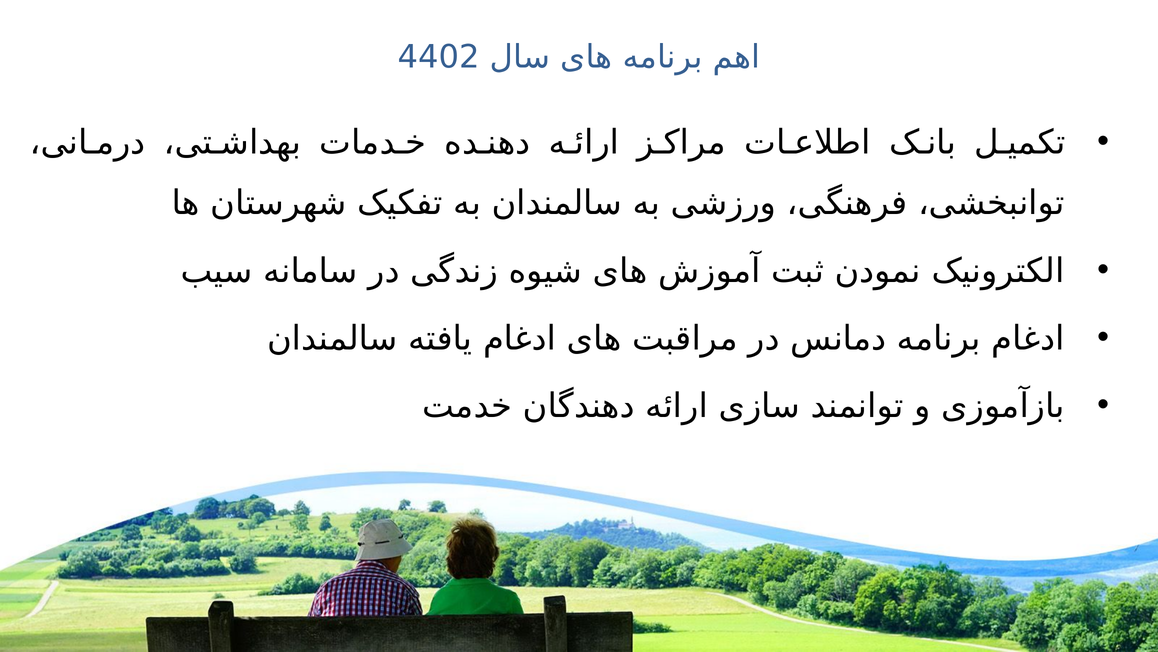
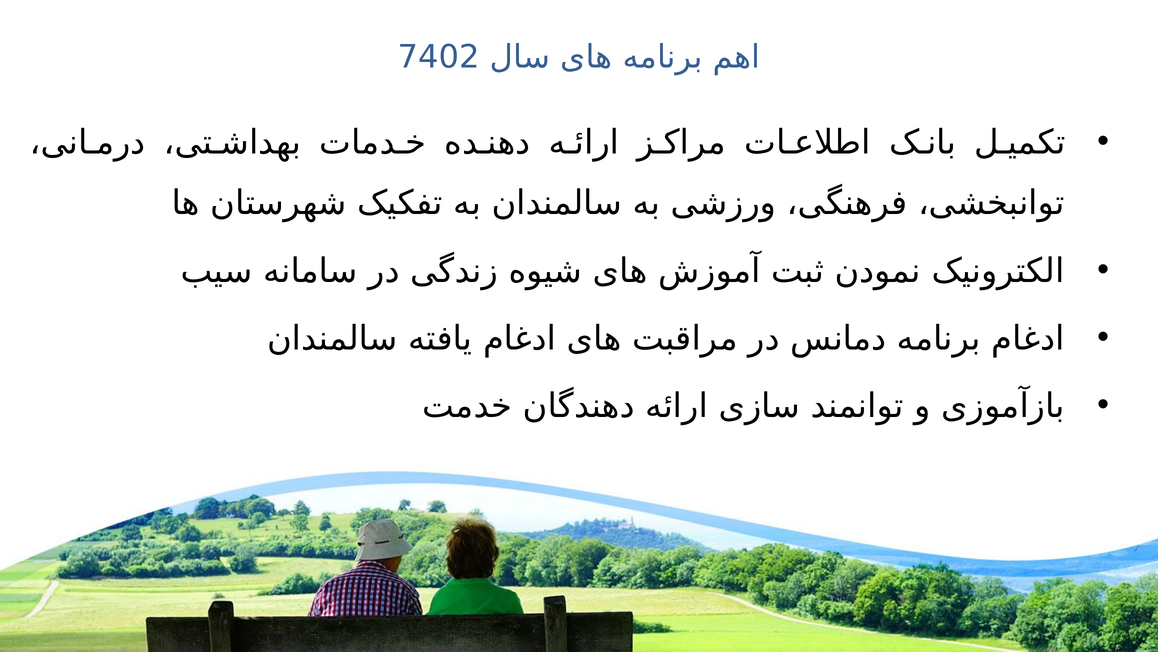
4402: 4402 -> 7402
